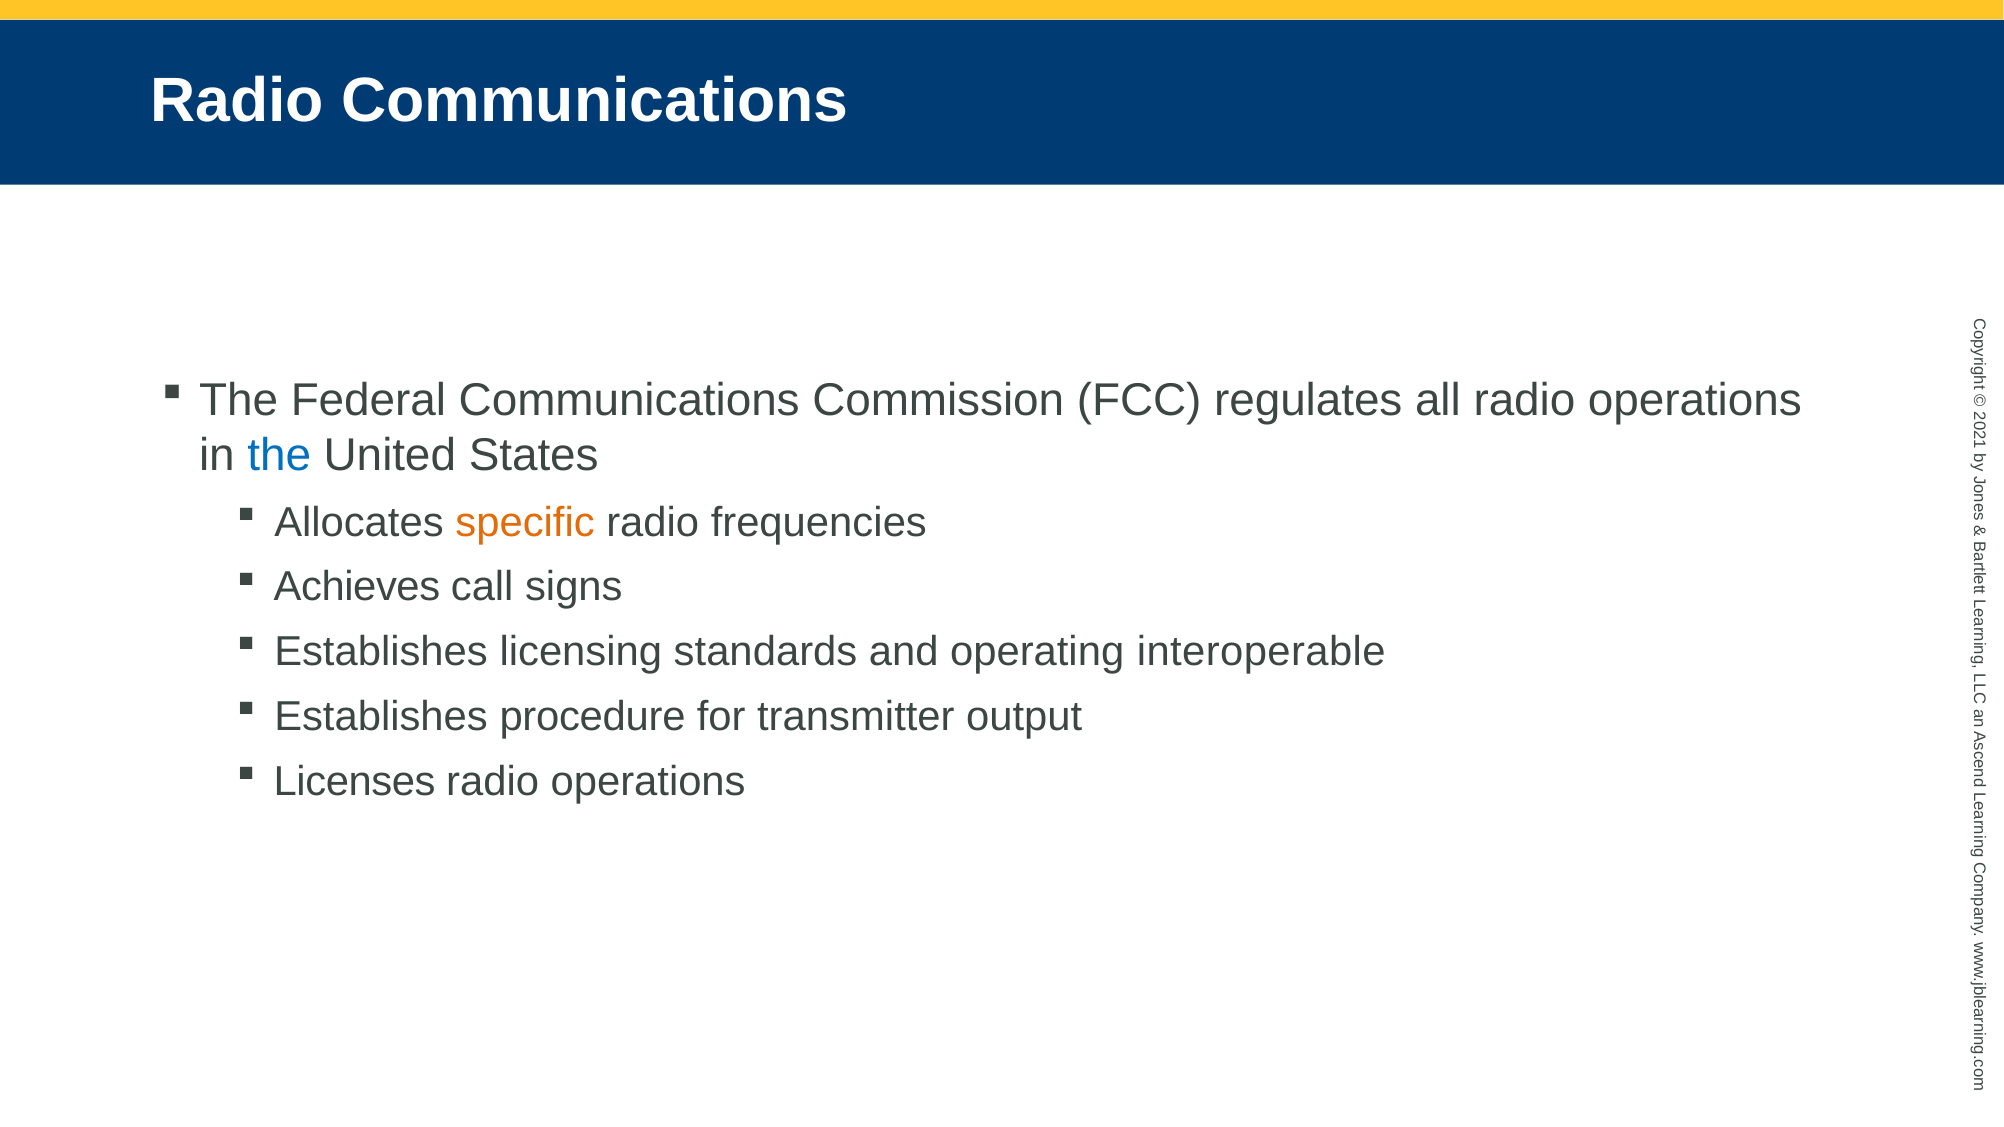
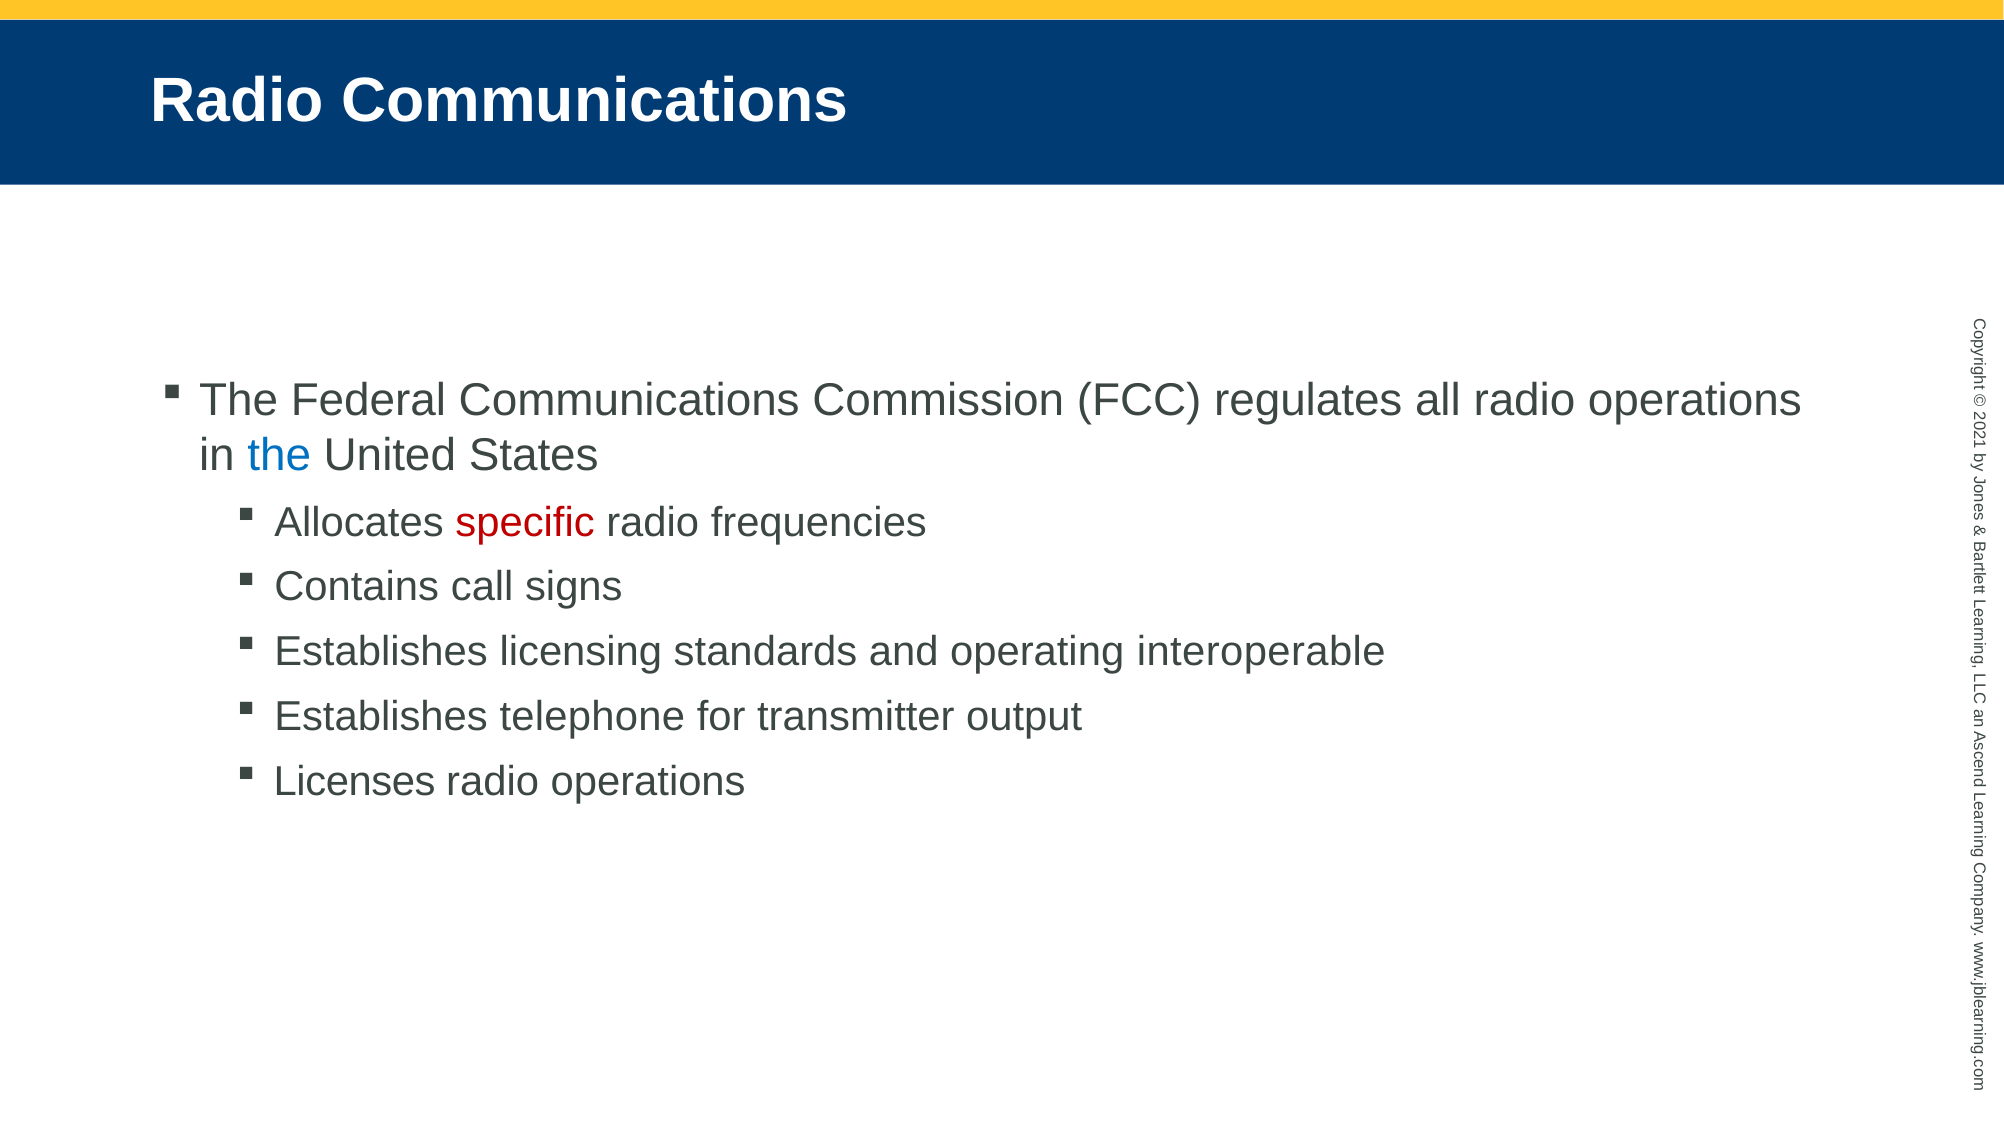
specific colour: orange -> red
Achieves: Achieves -> Contains
procedure: procedure -> telephone
